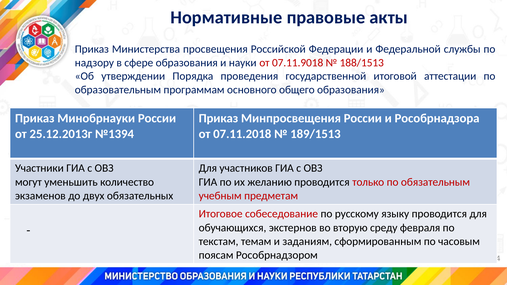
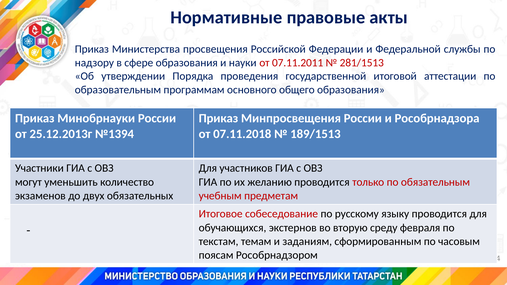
07.11.9018: 07.11.9018 -> 07.11.2011
188/1513: 188/1513 -> 281/1513
